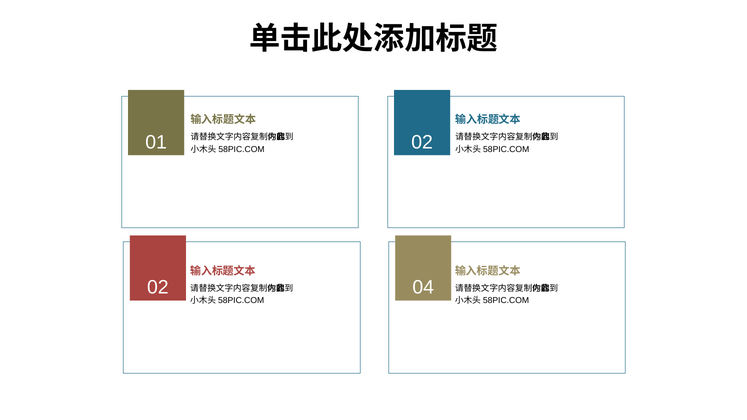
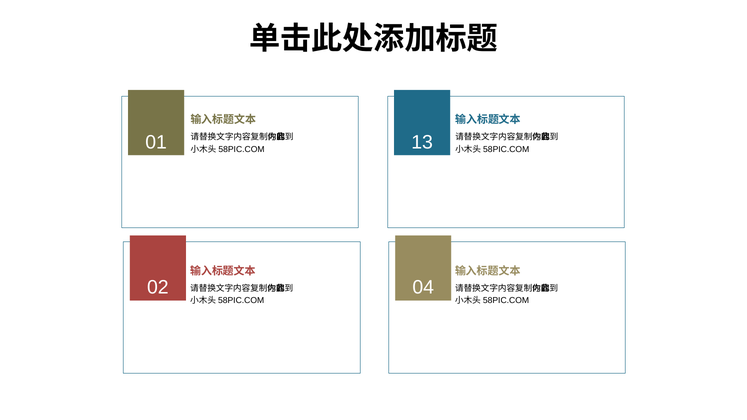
02 at (422, 142): 02 -> 13
